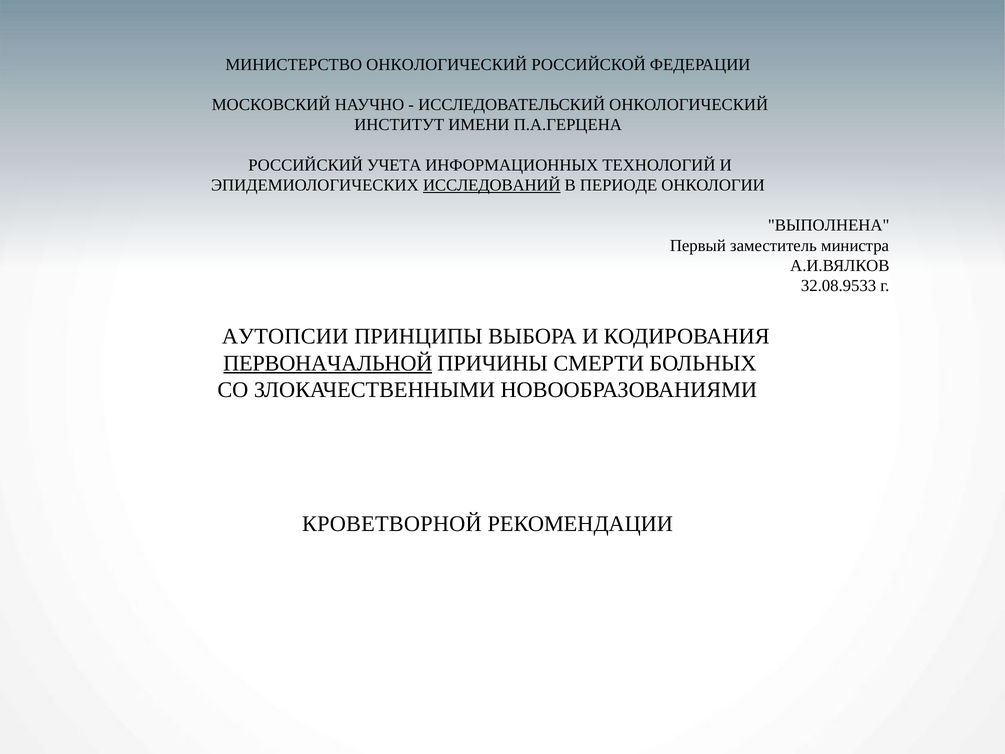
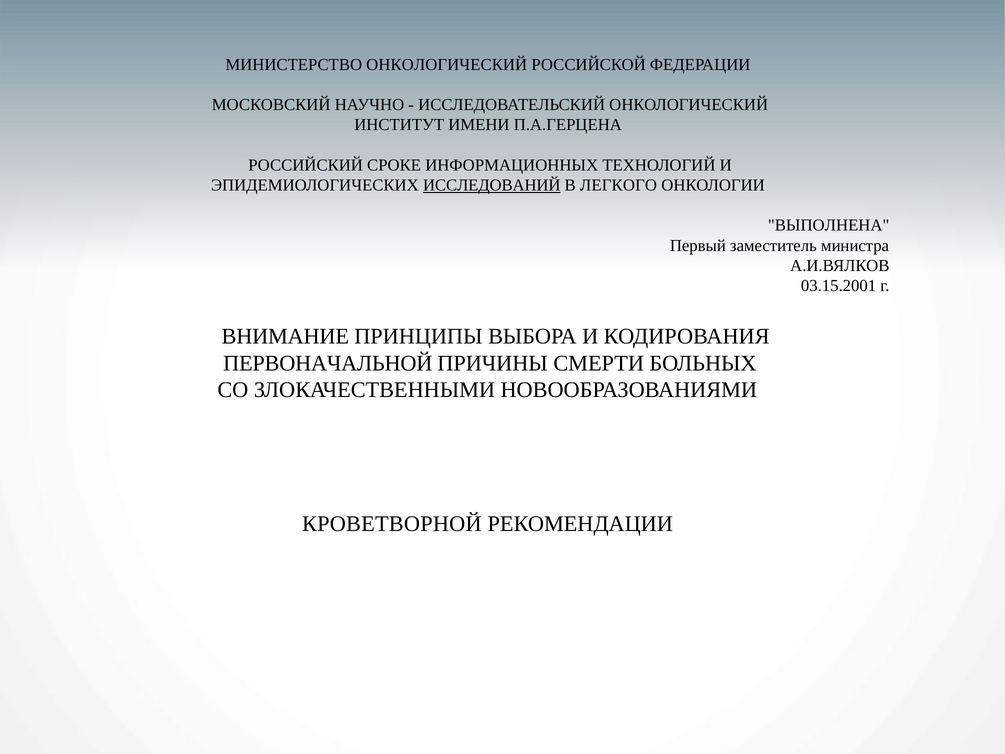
УЧЕТА: УЧЕТА -> СРОКЕ
ПЕРИОДЕ: ПЕРИОДЕ -> ЛЕГКОГО
32.08.9533: 32.08.9533 -> 03.15.2001
АУТОПСИИ: АУТОПСИИ -> ВНИМАНИЕ
ПЕРВОНАЧАЛЬНОЙ underline: present -> none
